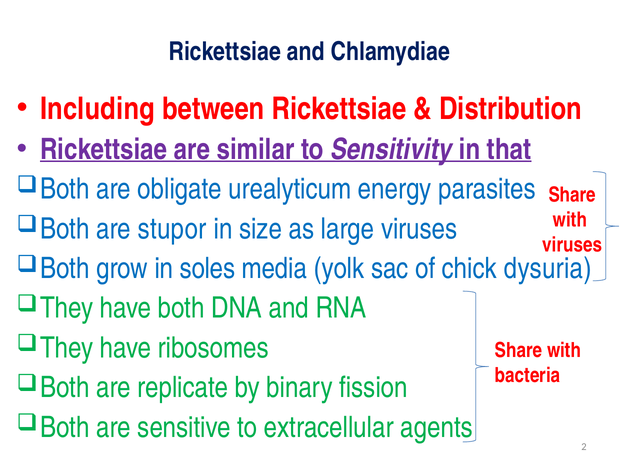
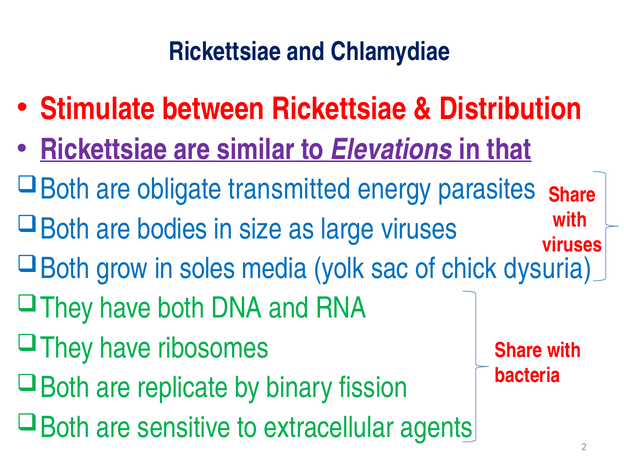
Including: Including -> Stimulate
Sensitivity: Sensitivity -> Elevations
urealyticum: urealyticum -> transmitted
stupor: stupor -> bodies
